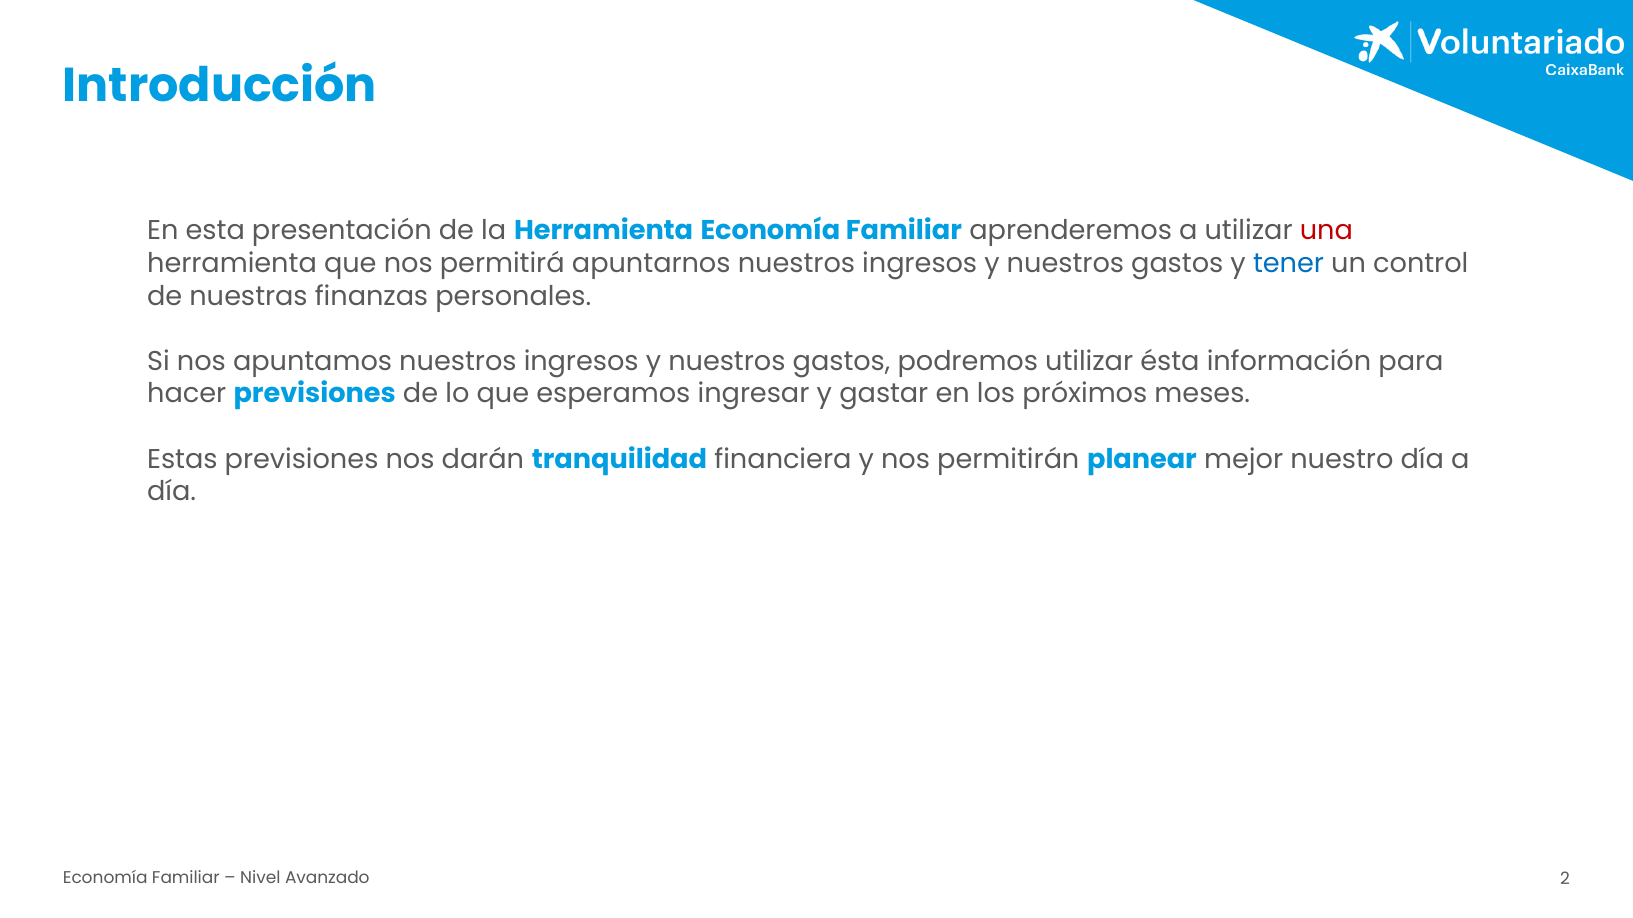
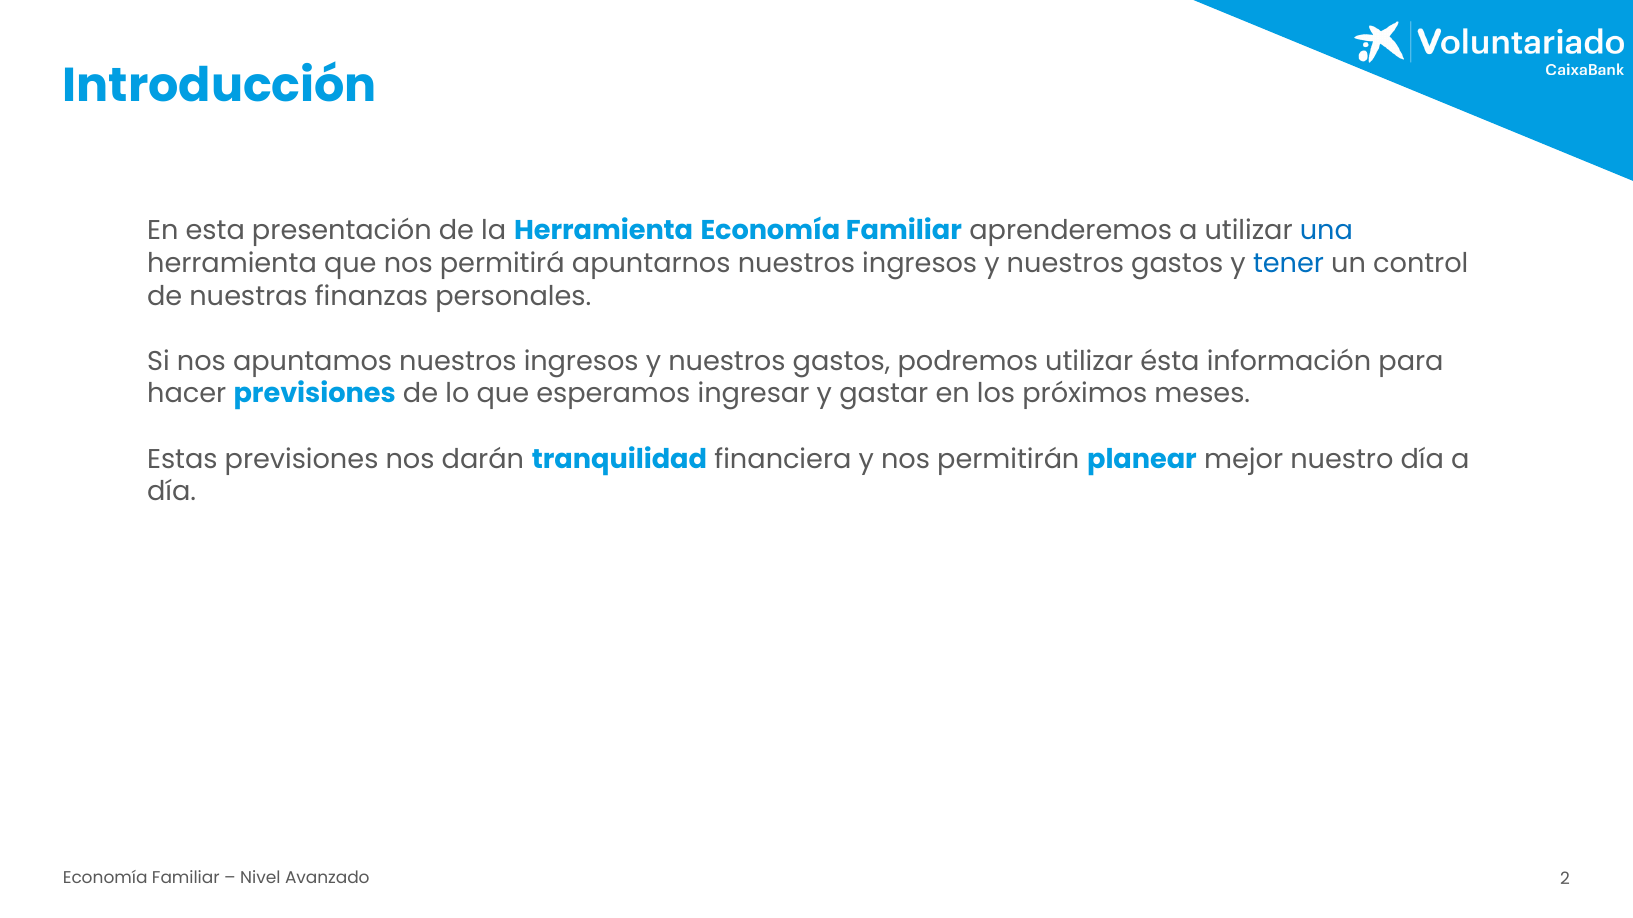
una colour: red -> blue
